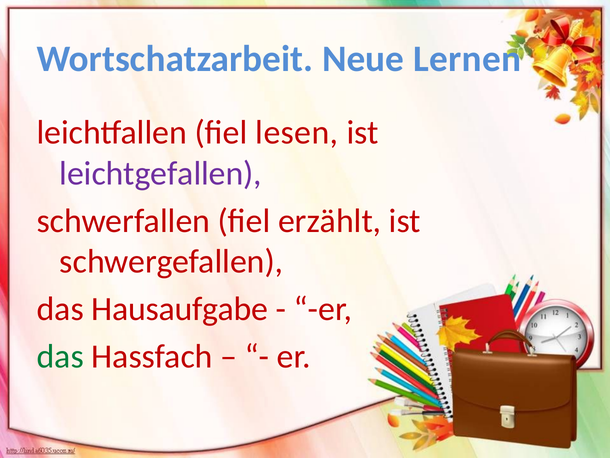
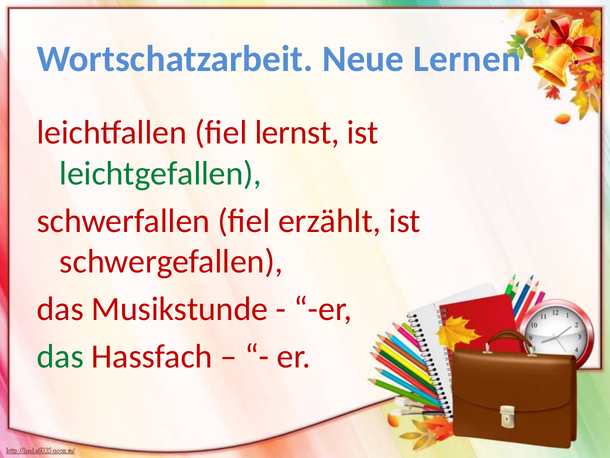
lesen: lesen -> lernst
leichtgefallen colour: purple -> green
Hausaufgabe: Hausaufgabe -> Musikstunde
